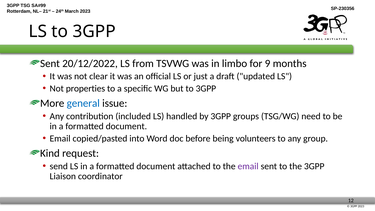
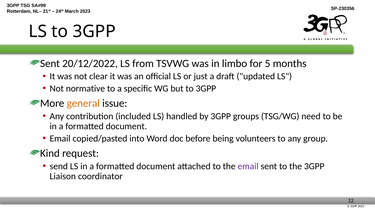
9: 9 -> 5
properties: properties -> normative
general colour: blue -> orange
